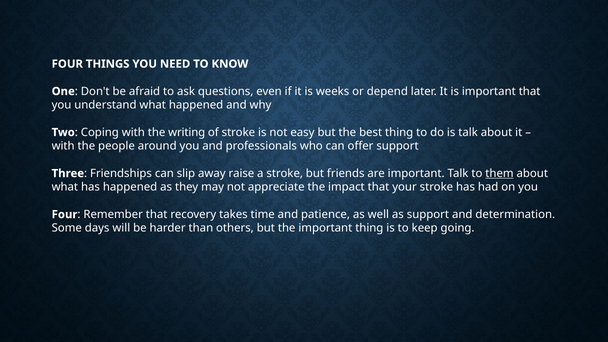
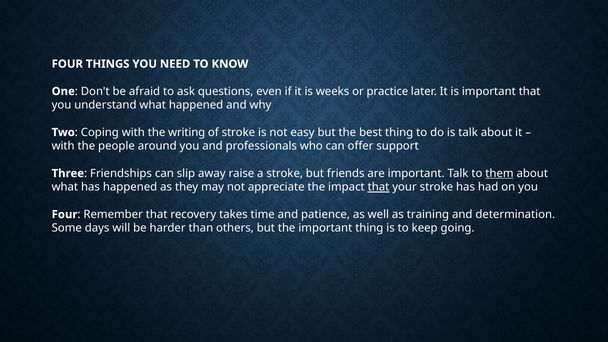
depend: depend -> practice
that at (379, 187) underline: none -> present
as support: support -> training
